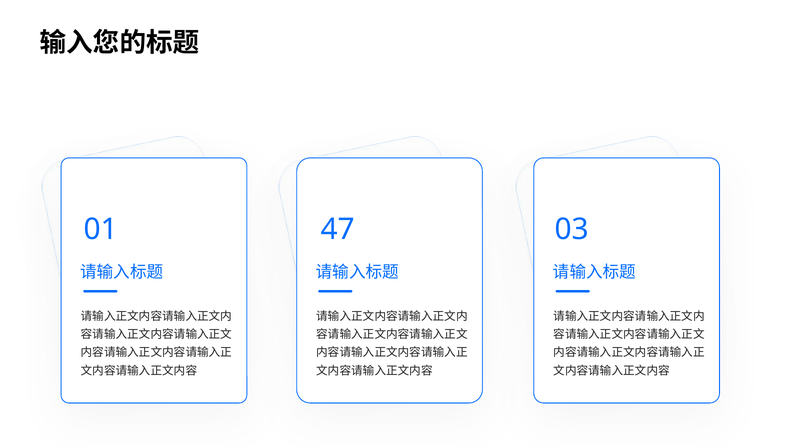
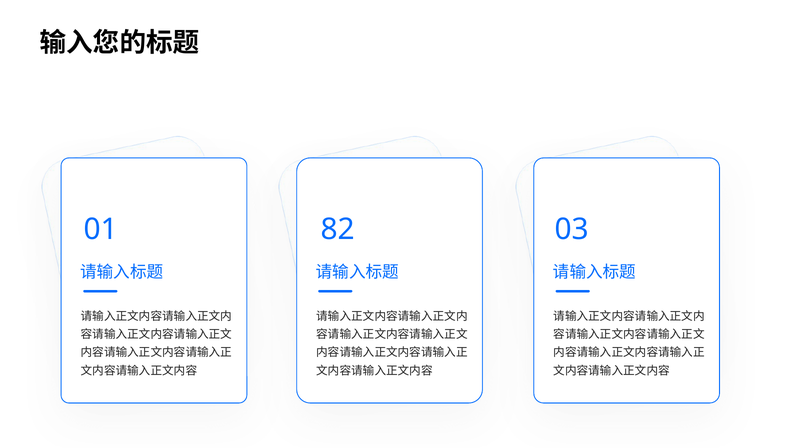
47: 47 -> 82
